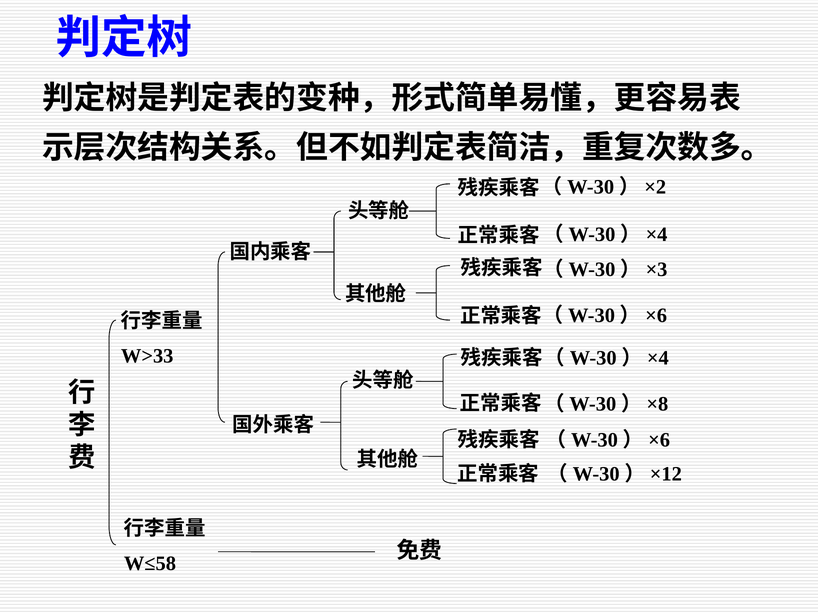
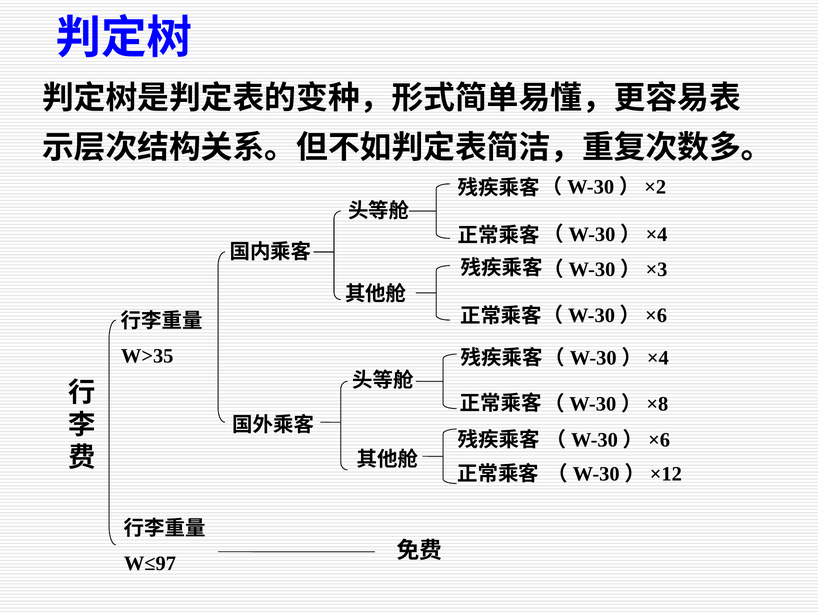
W>33: W>33 -> W>35
W≤58: W≤58 -> W≤97
